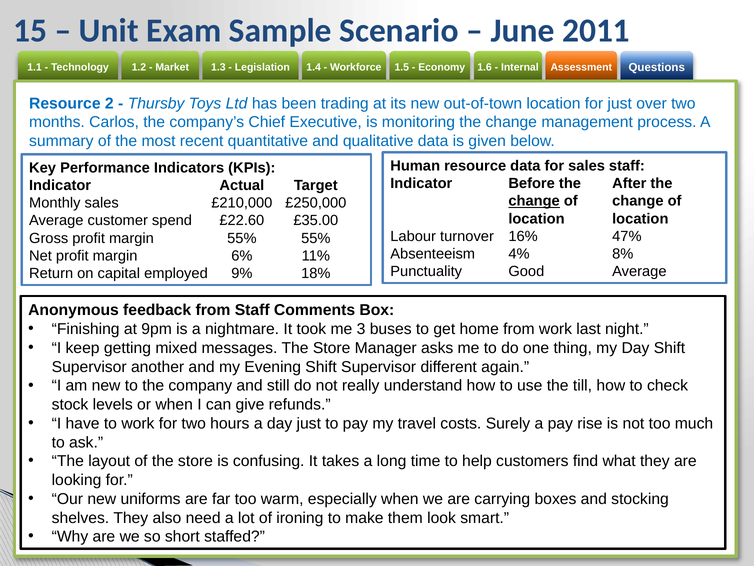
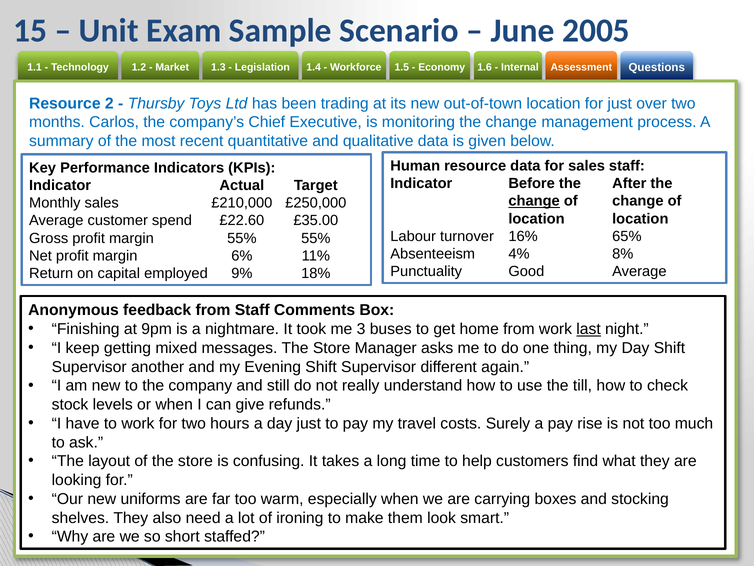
2011: 2011 -> 2005
47%: 47% -> 65%
last underline: none -> present
